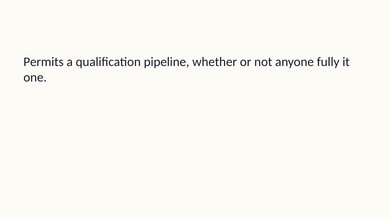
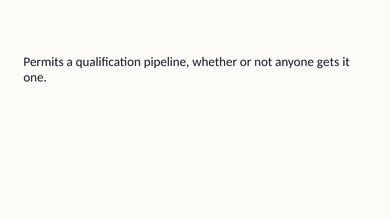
fully: fully -> gets
